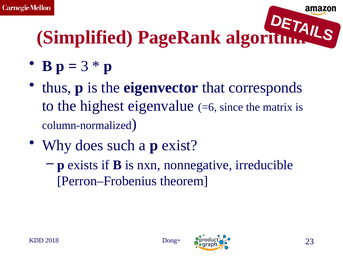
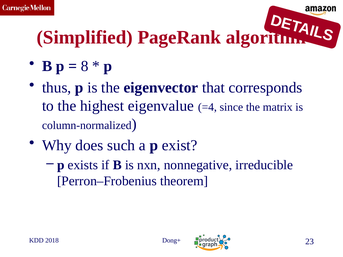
3: 3 -> 8
=6: =6 -> =4
